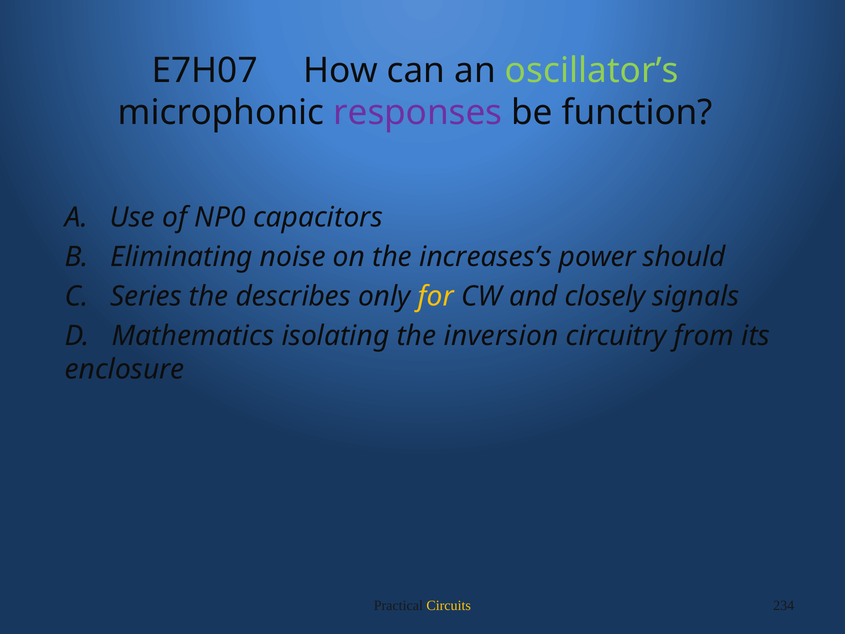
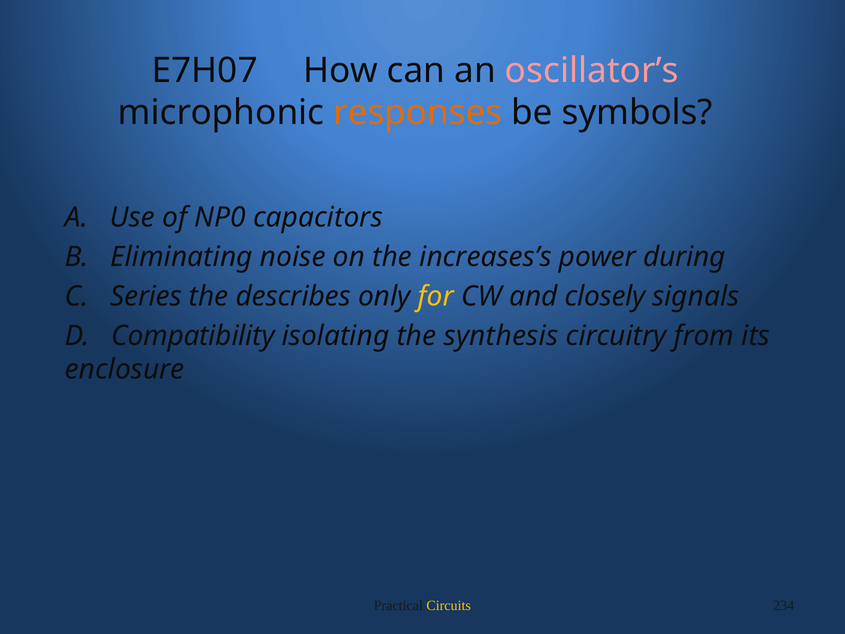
oscillator’s colour: light green -> pink
responses colour: purple -> orange
function: function -> symbols
should: should -> during
Mathematics: Mathematics -> Compatibility
inversion: inversion -> synthesis
